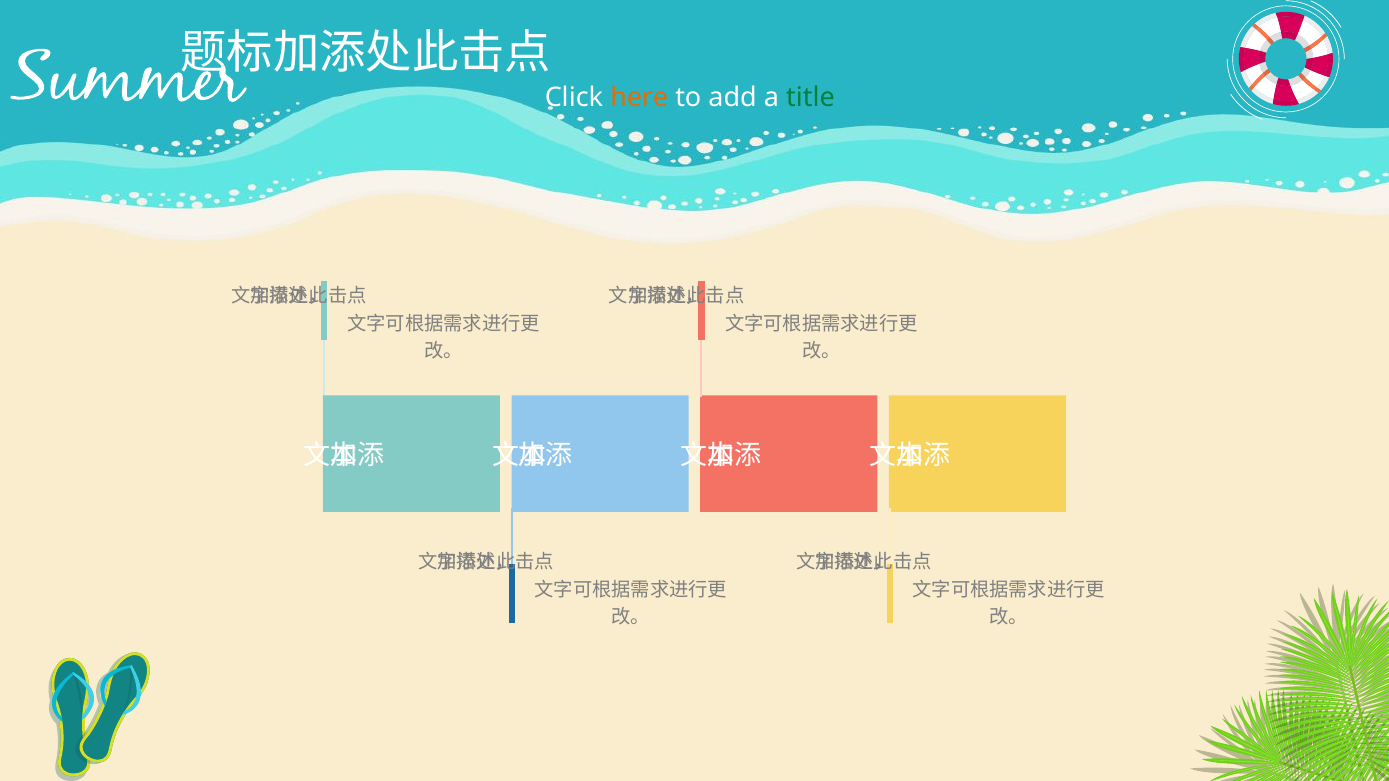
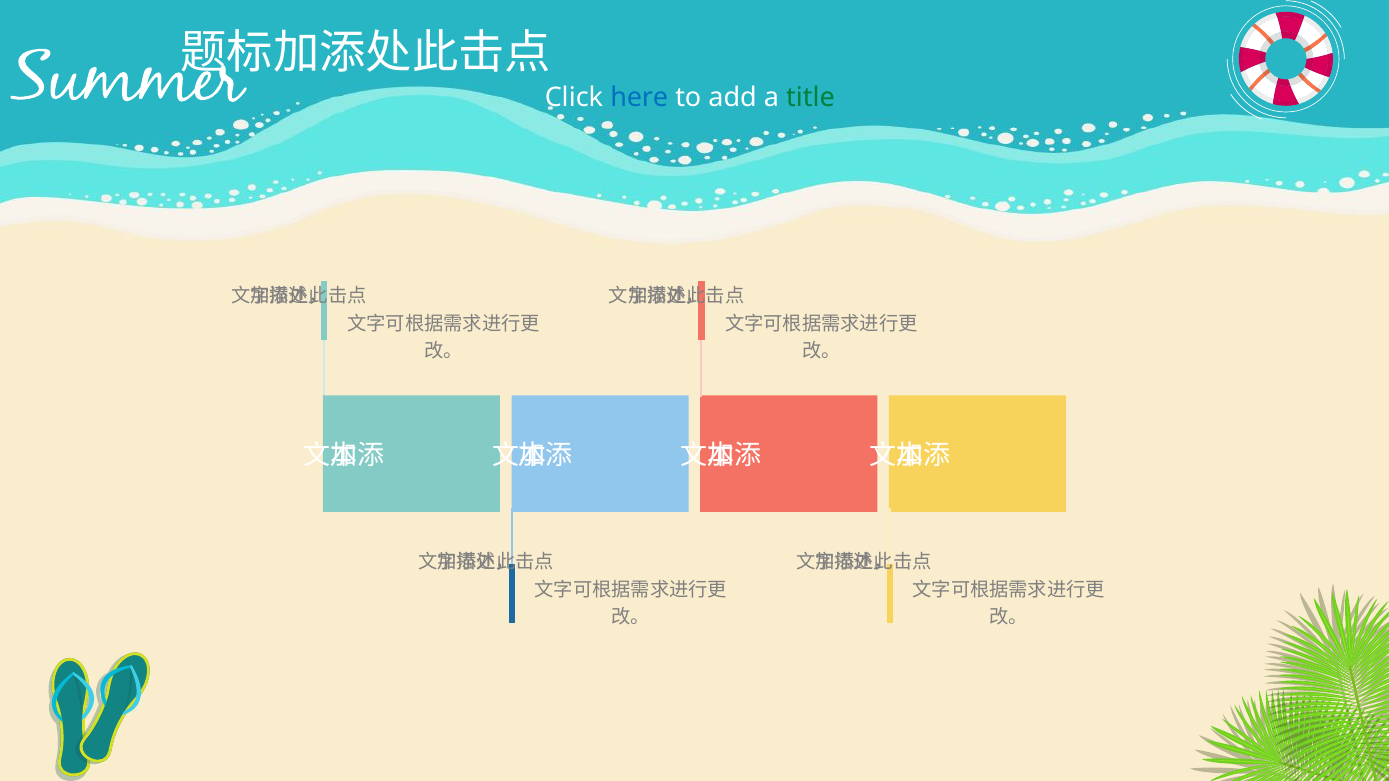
here colour: orange -> blue
